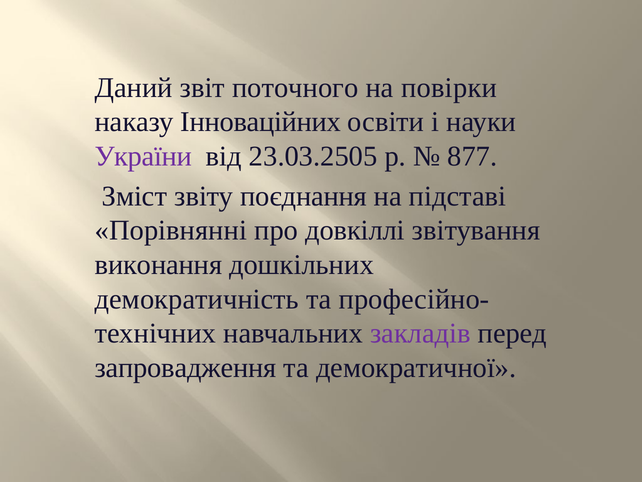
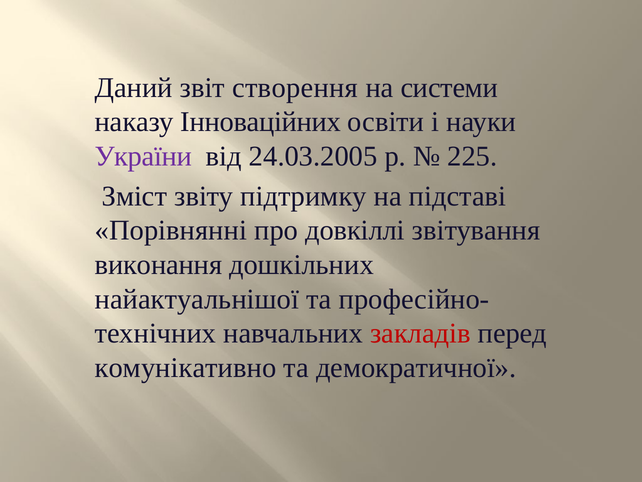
поточного: поточного -> створення
повірки: повірки -> системи
23.03.2505: 23.03.2505 -> 24.03.2005
877: 877 -> 225
поєднання: поєднання -> підтримку
демократичність: демократичність -> найактуальнішої
закладів colour: purple -> red
запровадження: запровадження -> комунікативно
